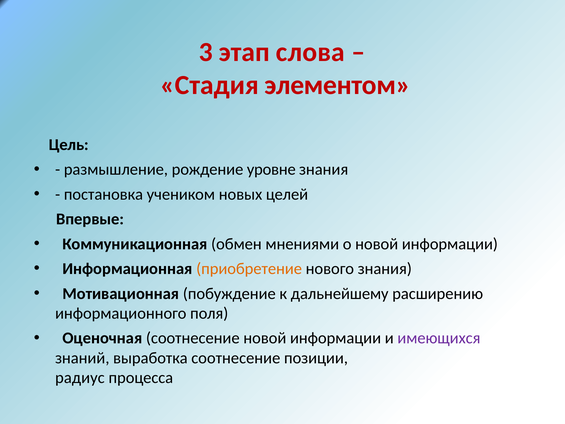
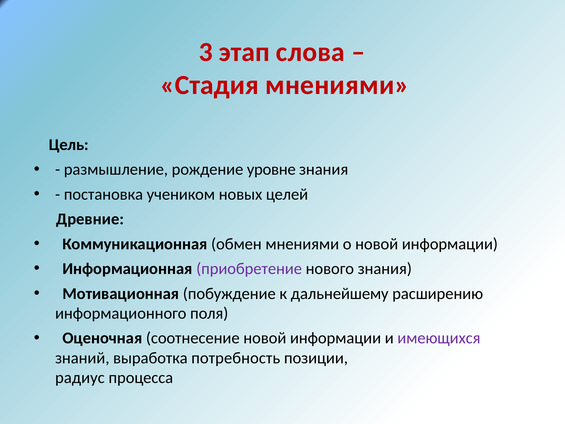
Стадия элементом: элементом -> мнениями
Впервые: Впервые -> Древние
приобретение colour: orange -> purple
выработка соотнесение: соотнесение -> потребность
